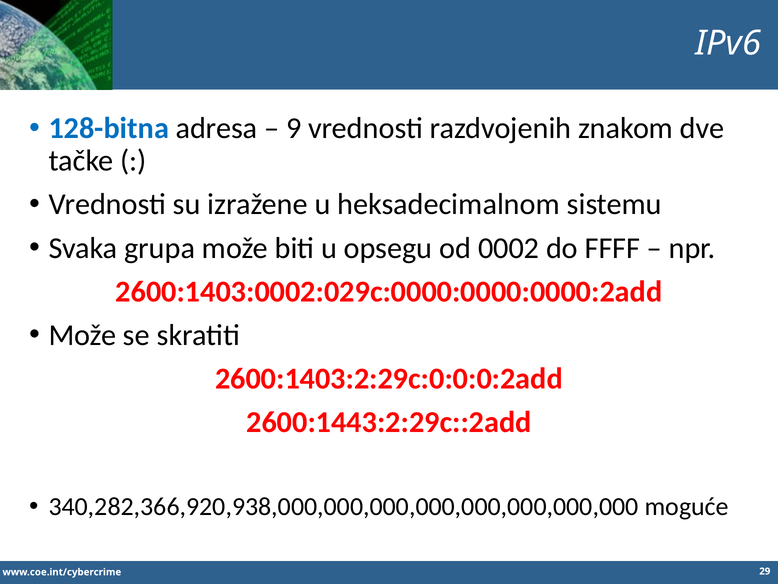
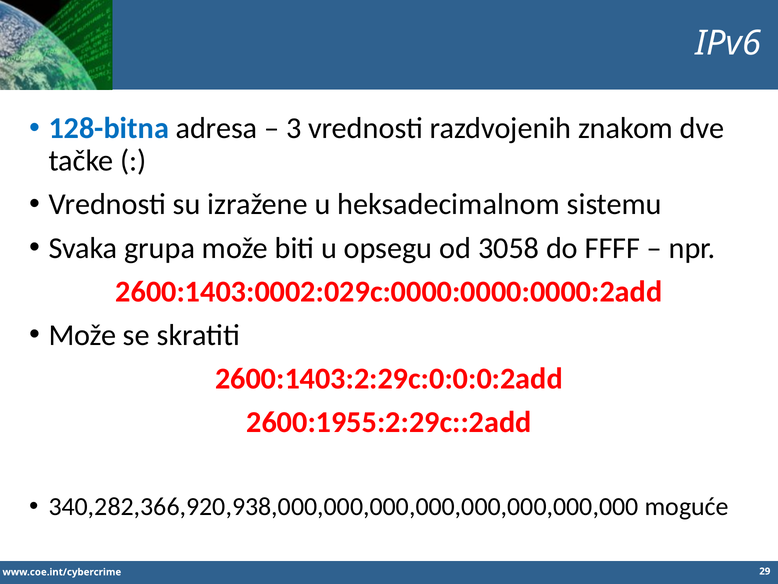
9: 9 -> 3
0002: 0002 -> 3058
2600:1443:2:29c::2add: 2600:1443:2:29c::2add -> 2600:1955:2:29c::2add
